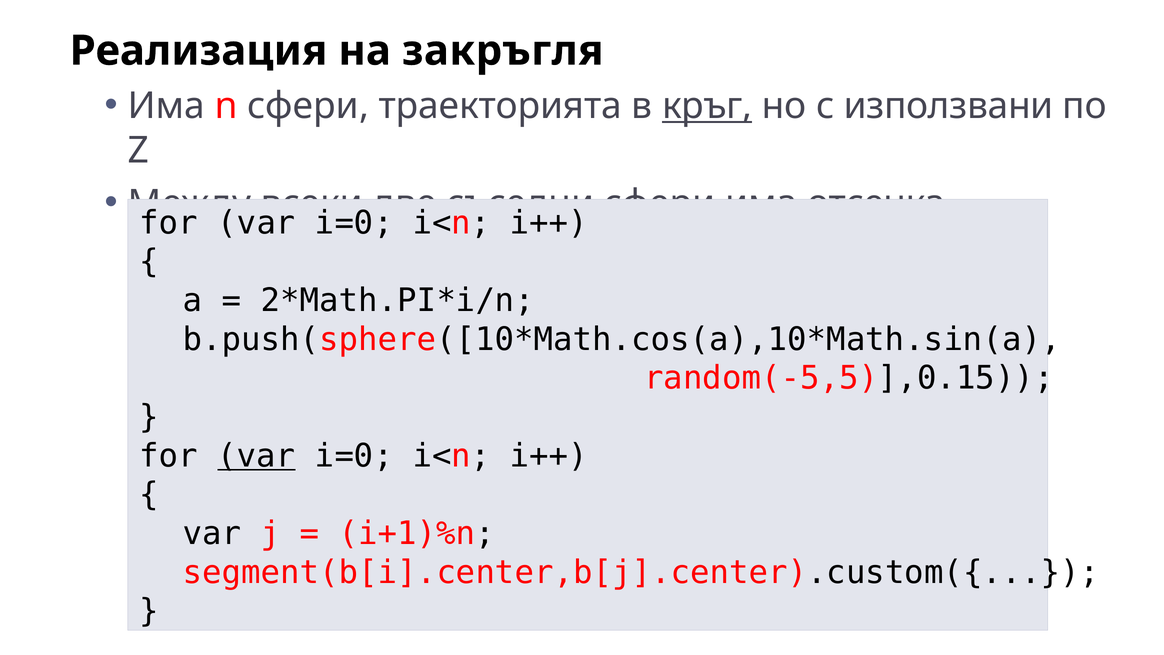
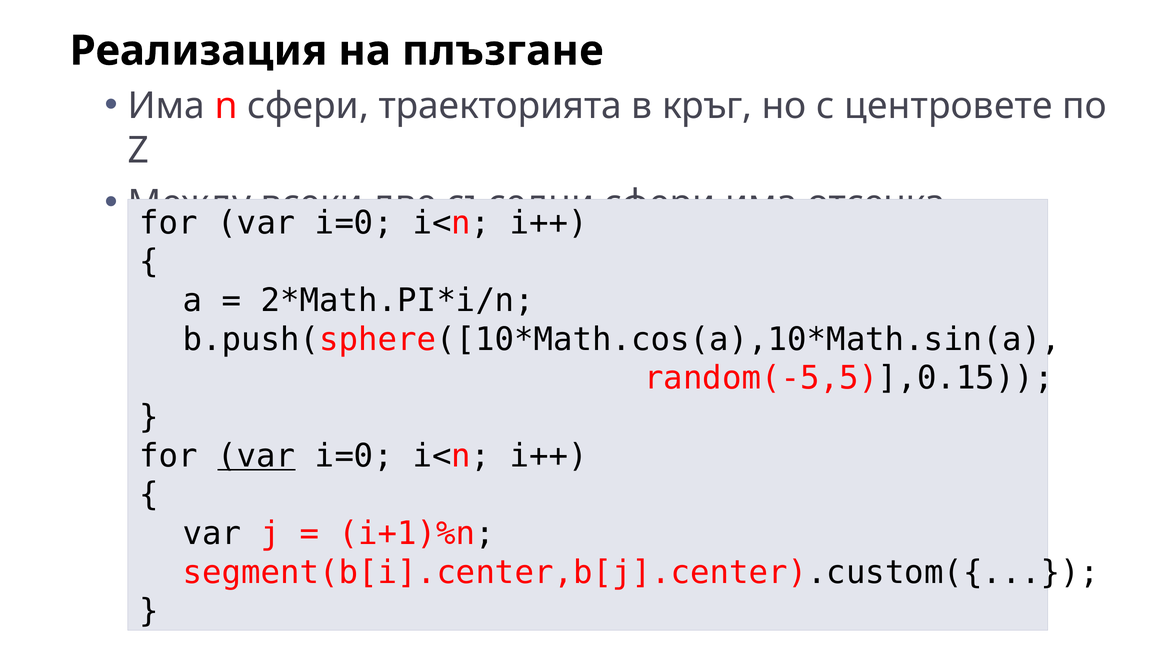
закръгля: закръгля -> плъзгане
кръг underline: present -> none
използвани: използвани -> центровете
